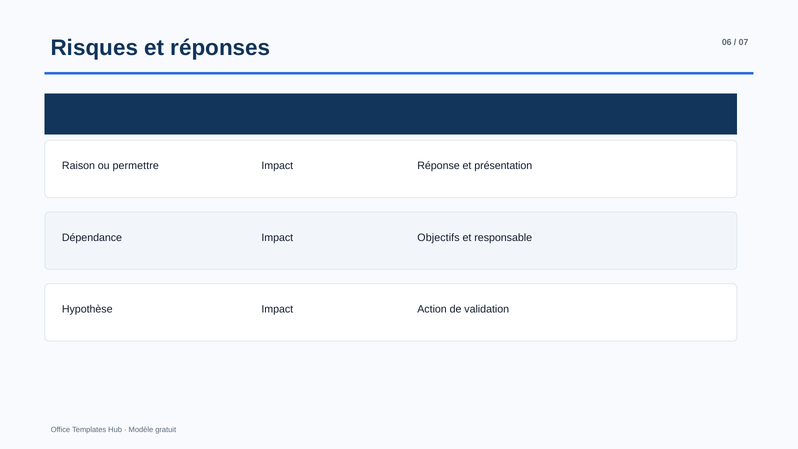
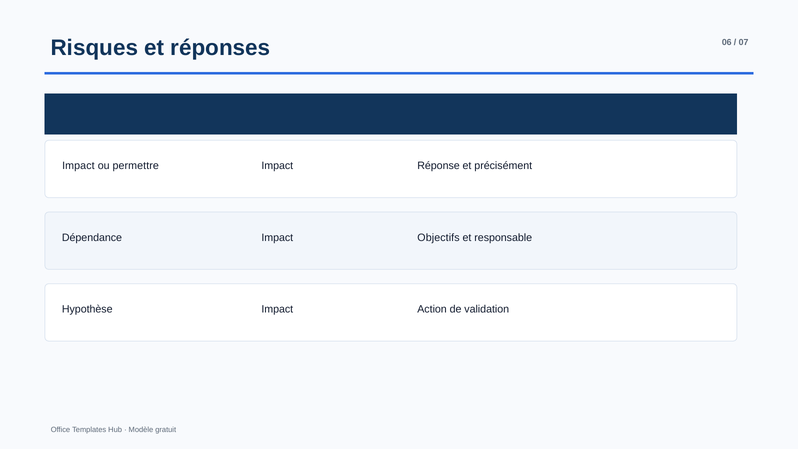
Raison at (78, 166): Raison -> Impact
présentation: présentation -> précisément
